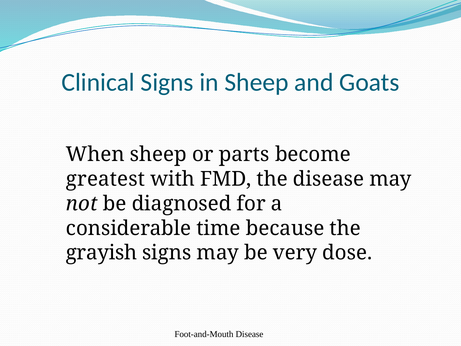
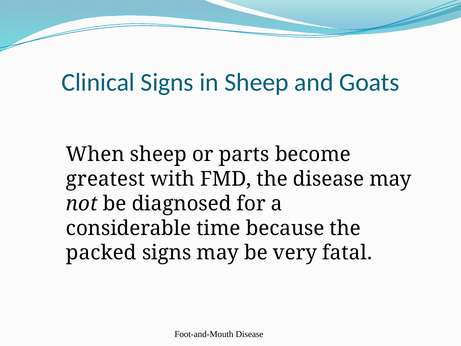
grayish: grayish -> packed
dose: dose -> fatal
